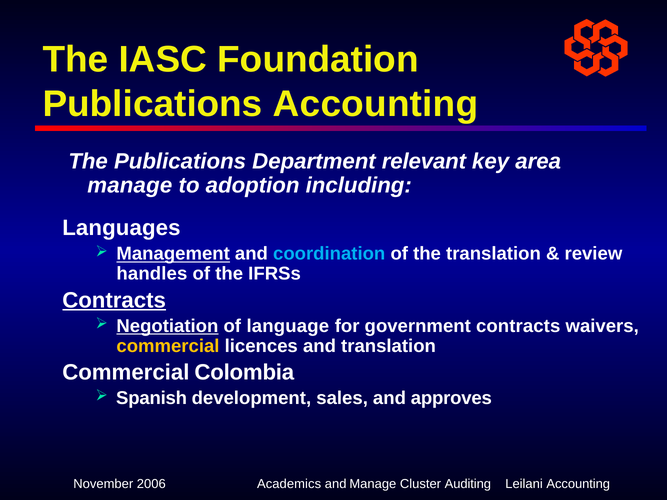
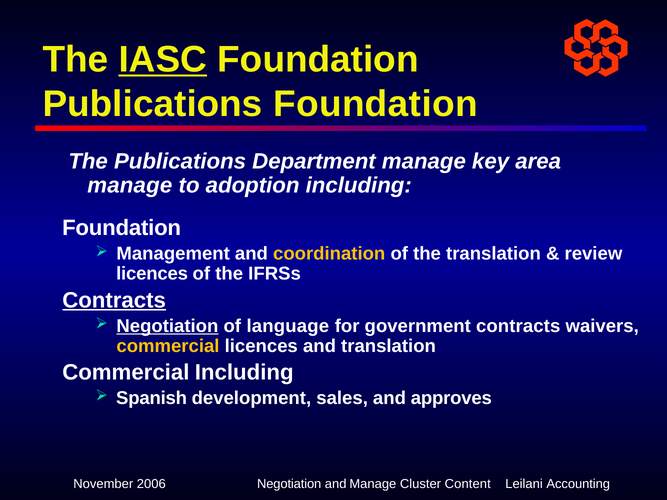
IASC underline: none -> present
Publications Accounting: Accounting -> Foundation
Department relevant: relevant -> manage
Languages at (121, 228): Languages -> Foundation
Management underline: present -> none
coordination colour: light blue -> yellow
handles at (152, 274): handles -> licences
Commercial Colombia: Colombia -> Including
Academics at (289, 484): Academics -> Negotiation
Auditing: Auditing -> Content
